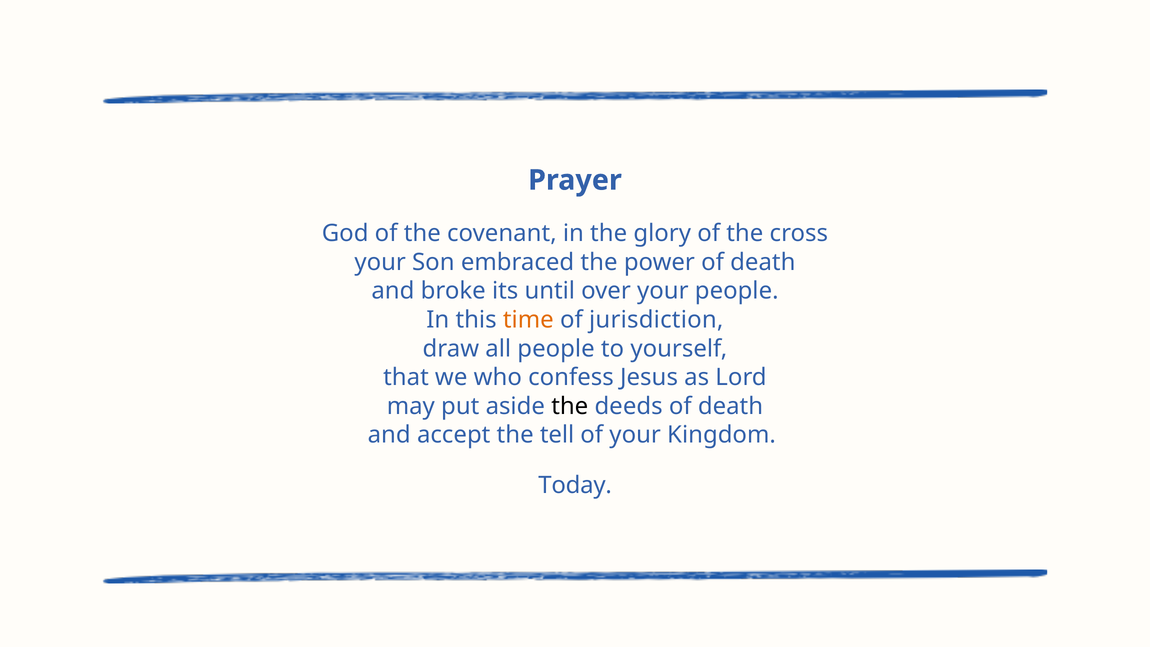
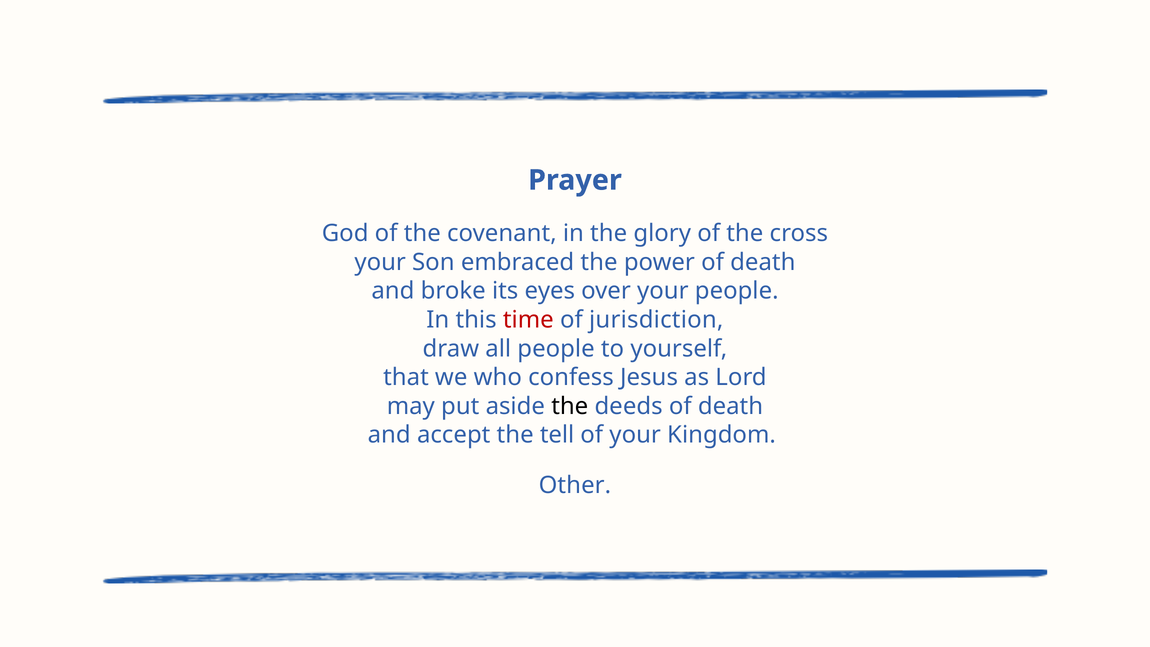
until: until -> eyes
time colour: orange -> red
Today: Today -> Other
